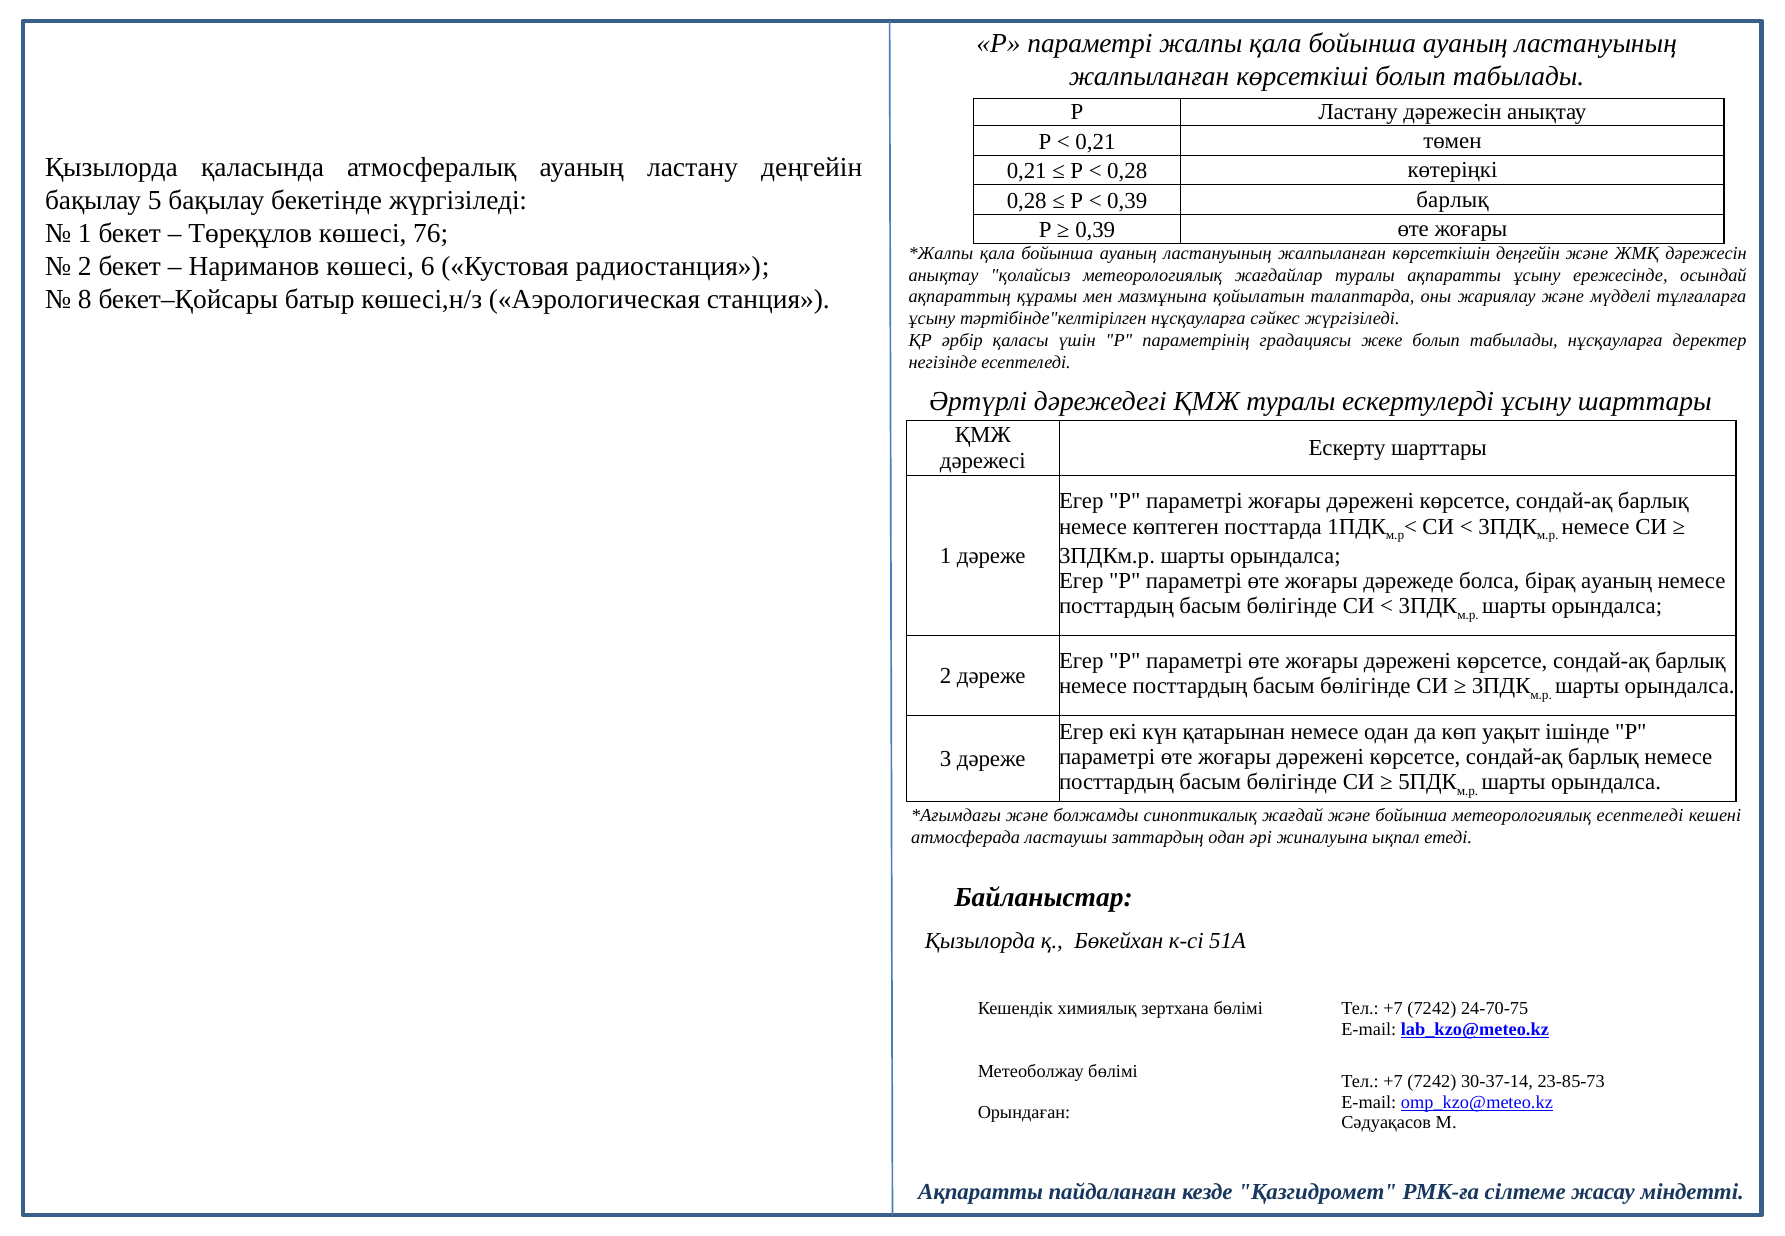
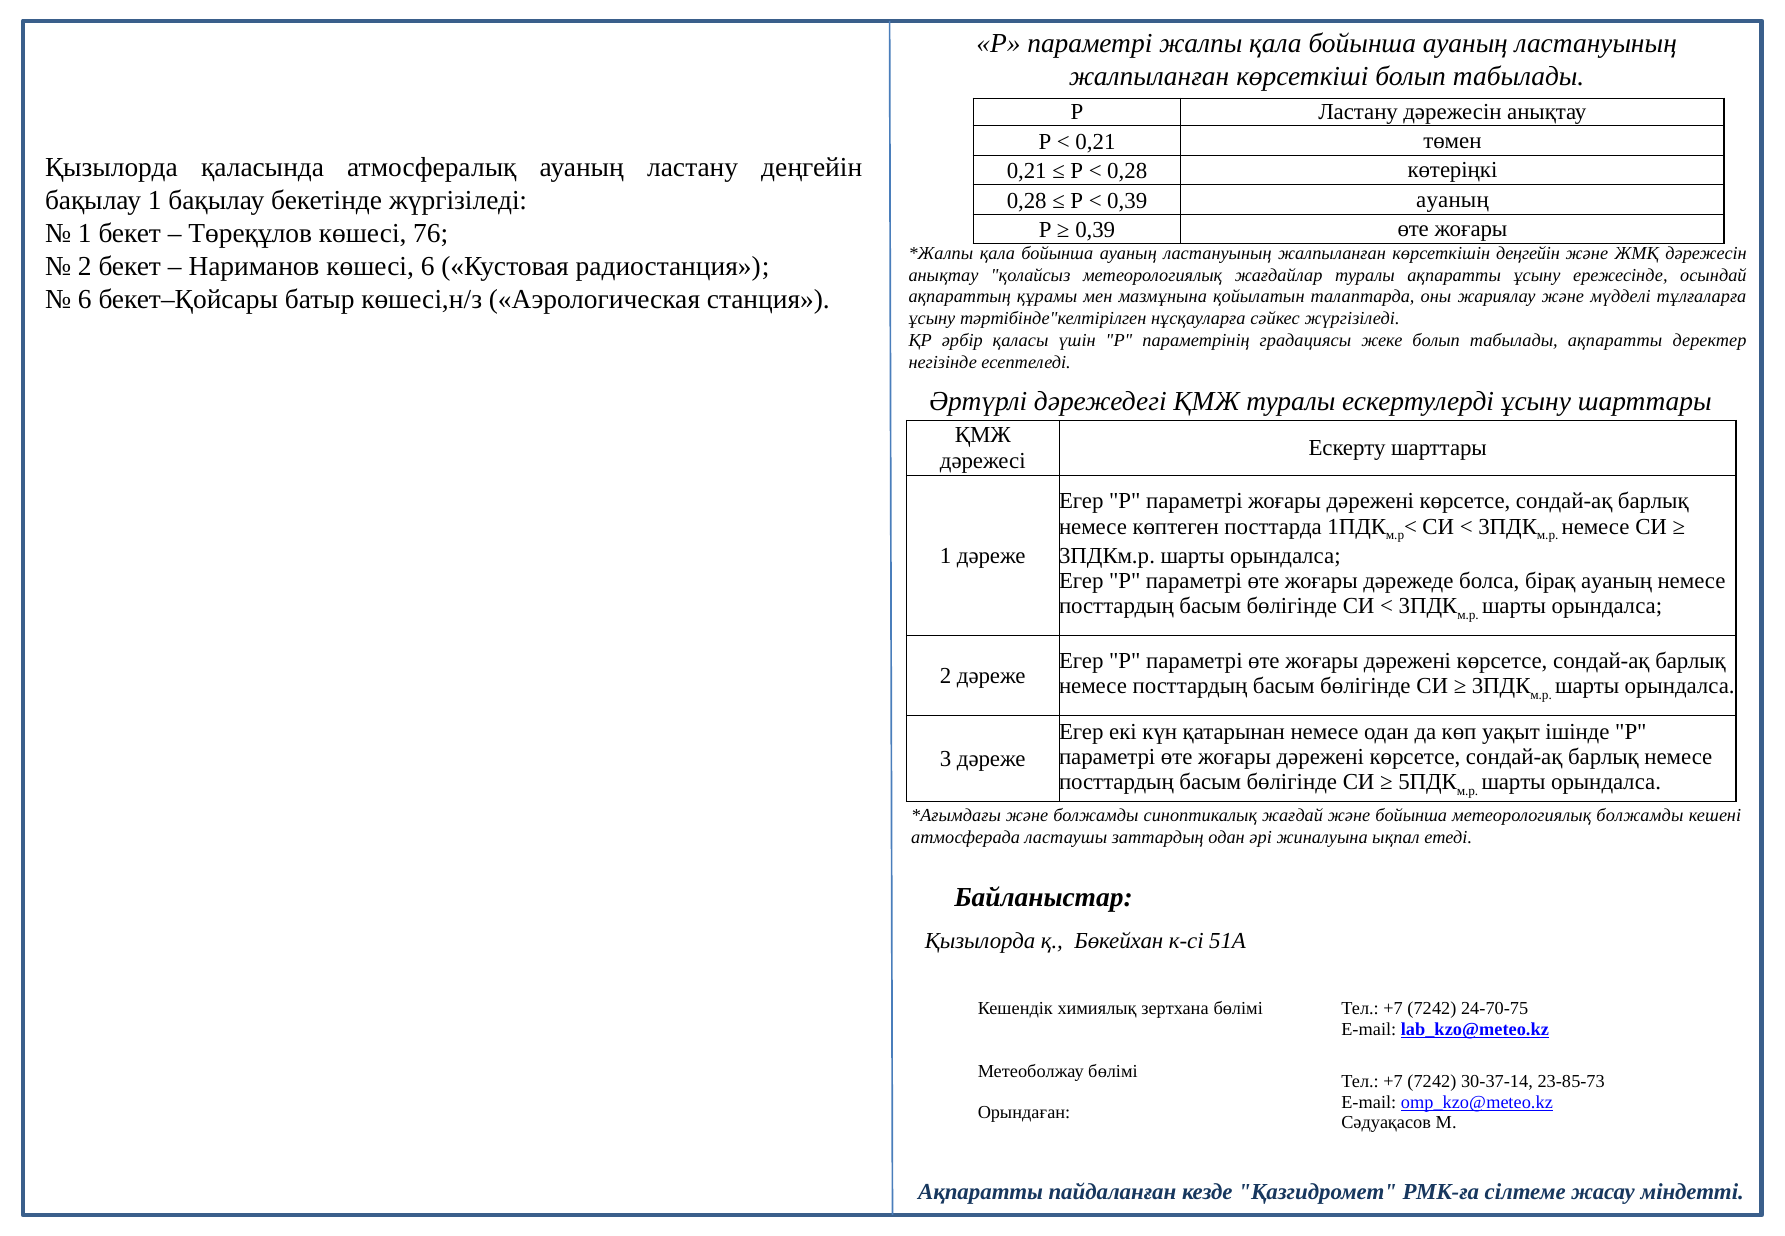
бақылау 5: 5 -> 1
0,39 барлық: барлық -> ауаның
8 at (85, 299): 8 -> 6
табылады нұсқауларға: нұсқауларға -> ақпаратты
метеорологиялық есептеледі: есептеледі -> болжамды
